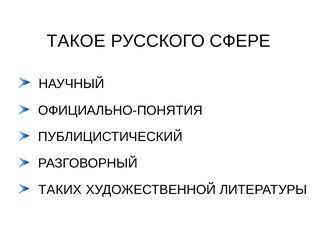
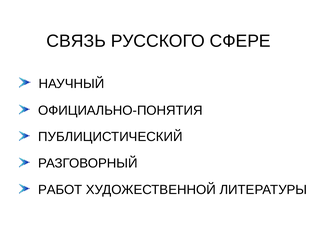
ТАКОЕ: ТАКОЕ -> СВЯЗЬ
ТАКИХ: ТАКИХ -> РАБОТ
